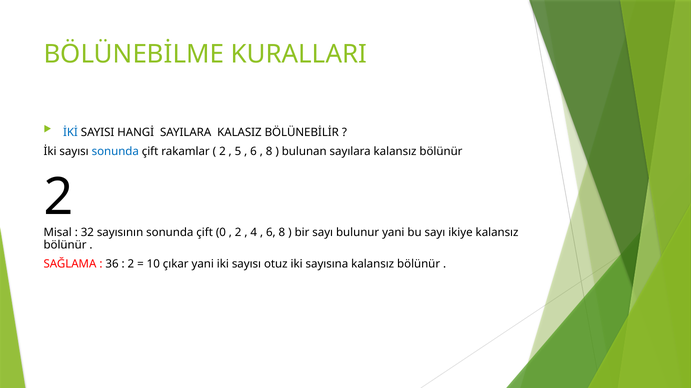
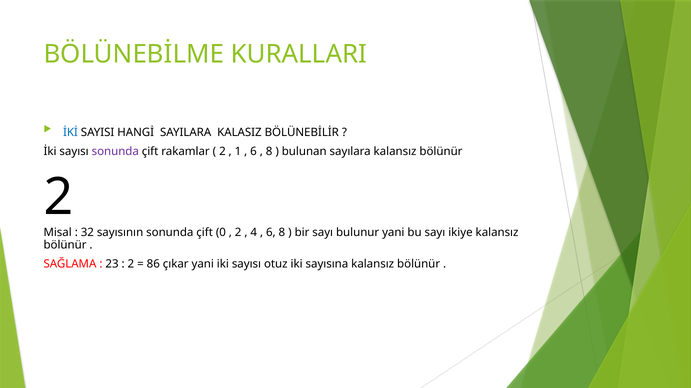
sonunda at (115, 152) colour: blue -> purple
5: 5 -> 1
36: 36 -> 23
10: 10 -> 86
